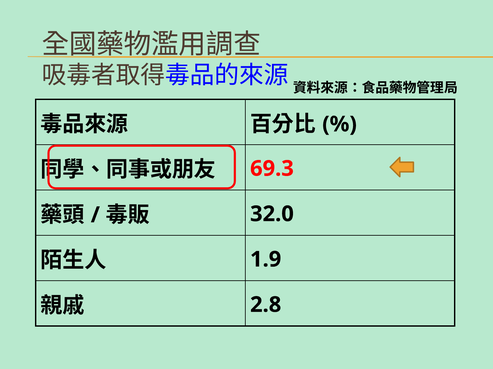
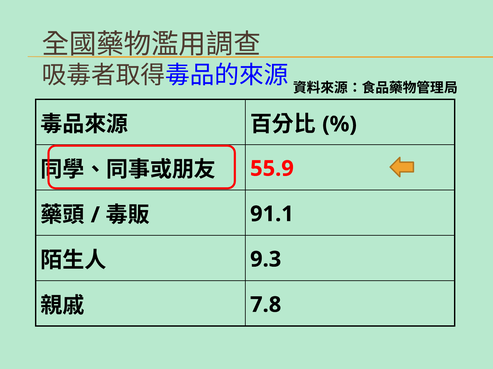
69.3: 69.3 -> 55.9
32.0: 32.0 -> 91.1
1.9: 1.9 -> 9.3
2.8: 2.8 -> 7.8
